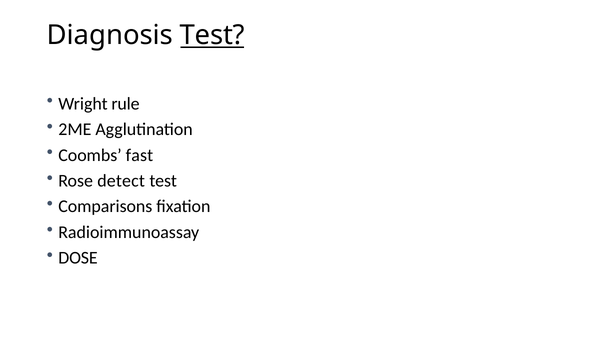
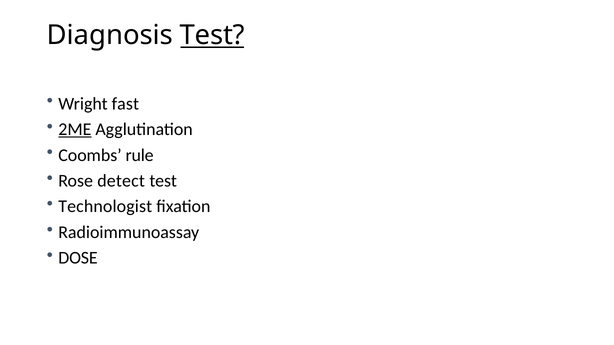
rule: rule -> fast
2ME underline: none -> present
fast: fast -> rule
Comparisons: Comparisons -> Technologist
